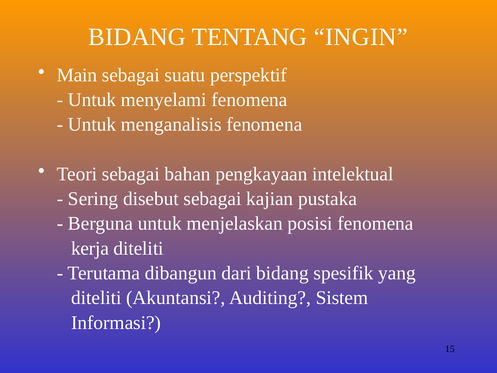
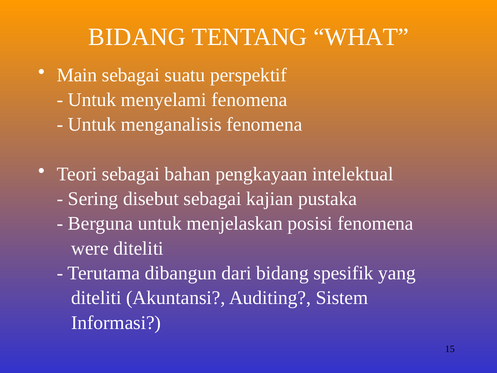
INGIN: INGIN -> WHAT
kerja: kerja -> were
